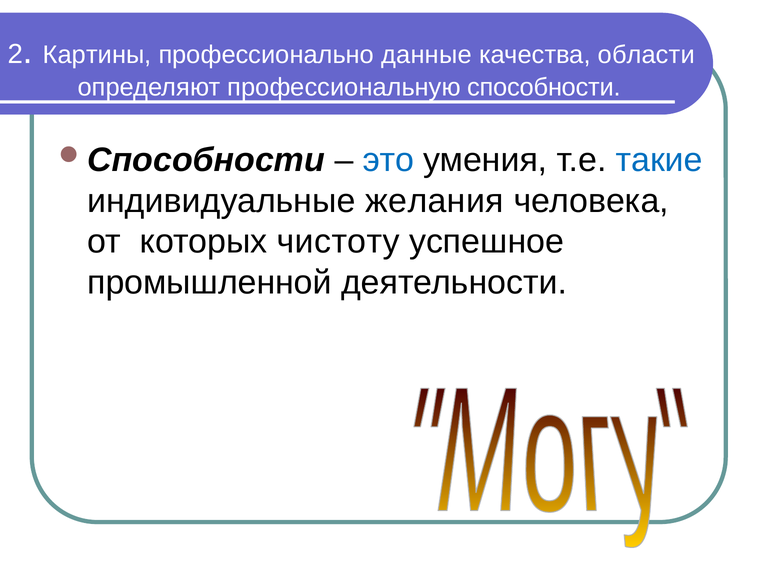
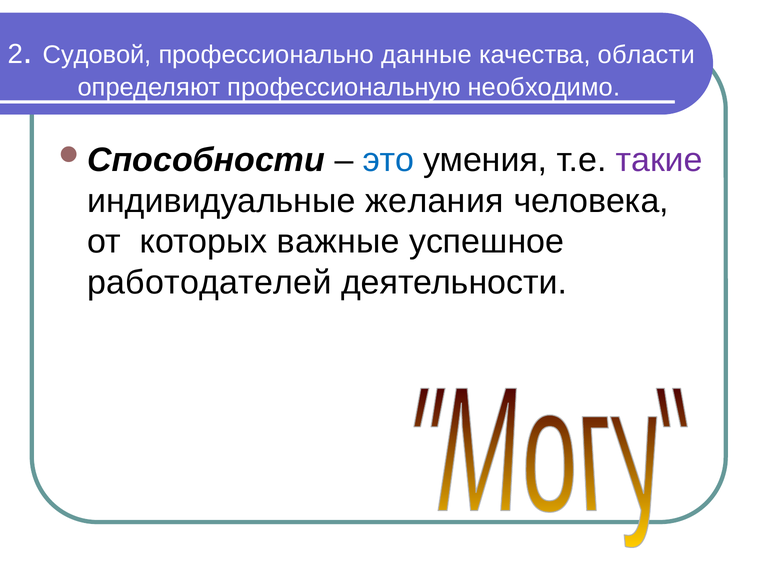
Картины: Картины -> Судовой
способности: способности -> необходимо
такие colour: blue -> purple
чистоту: чистоту -> важные
промышленной: промышленной -> работодателей
